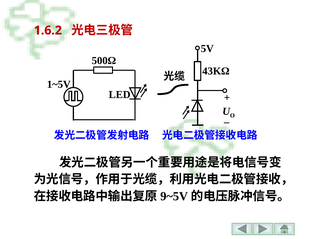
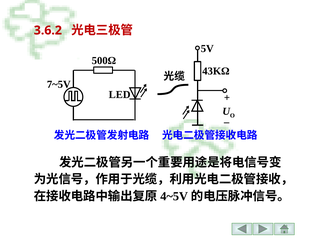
1.6.2: 1.6.2 -> 3.6.2
1~5V: 1~5V -> 7~5V
9~5V: 9~5V -> 4~5V
